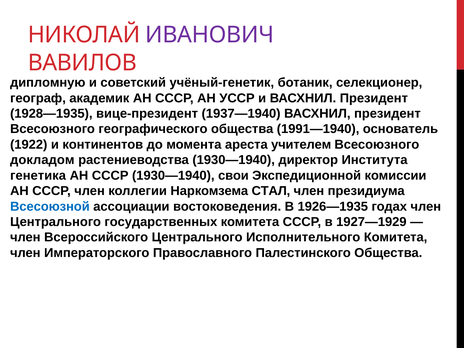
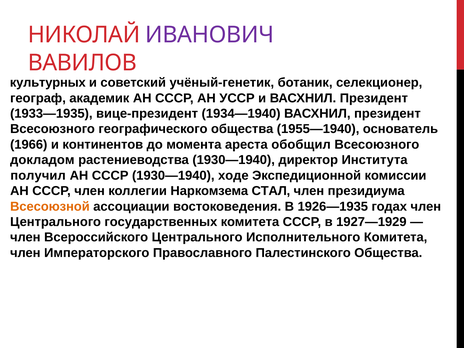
дипломную: дипломную -> культурных
1928—1935: 1928—1935 -> 1933—1935
1937—1940: 1937—1940 -> 1934—1940
1991—1940: 1991—1940 -> 1955—1940
1922: 1922 -> 1966
учителем: учителем -> обобщил
генетика: генетика -> получил
свои: свои -> ходе
Всесоюзной colour: blue -> orange
